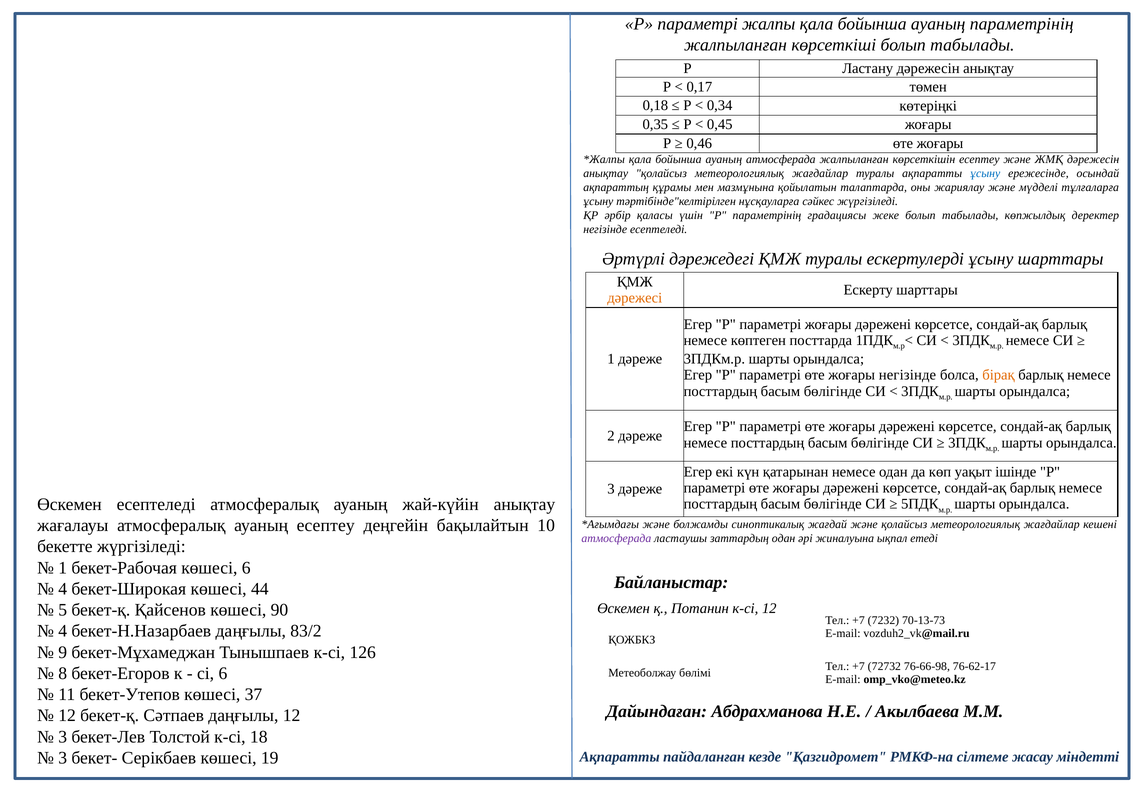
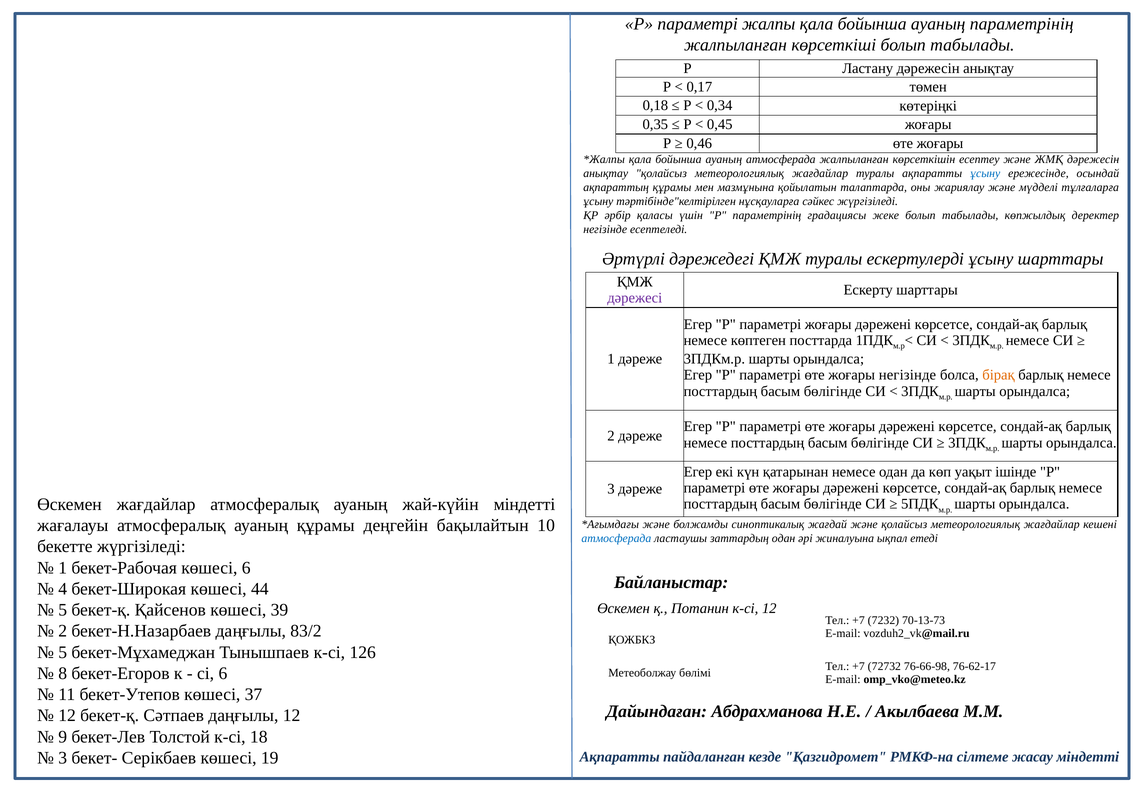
дәрежесі colour: orange -> purple
Өскемен есептеледі: есептеледі -> жағдайлар
жай-күйін анықтау: анықтау -> міндетті
ауаның есептеу: есептеу -> құрамы
атмосферада at (616, 538) colour: purple -> blue
90: 90 -> 39
4 at (63, 631): 4 -> 2
9 at (63, 652): 9 -> 5
3 at (63, 737): 3 -> 9
